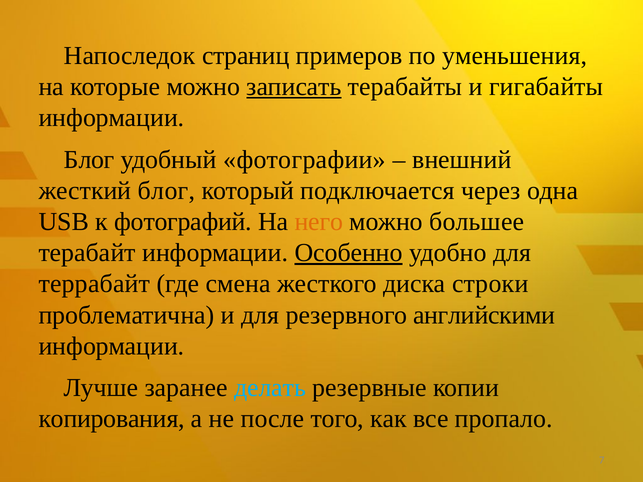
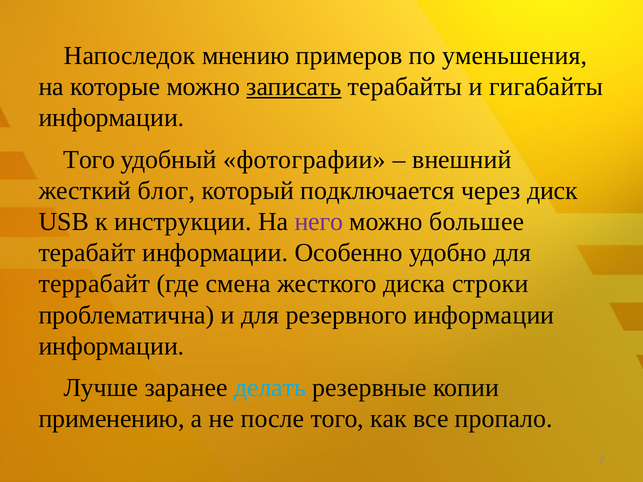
страниц: страниц -> мнению
Блог at (89, 160): Блог -> Того
одна: одна -> диск
фотографий: фотографий -> инструкции
него colour: orange -> purple
Особенно underline: present -> none
резервного английскими: английскими -> информации
копирования: копирования -> применению
